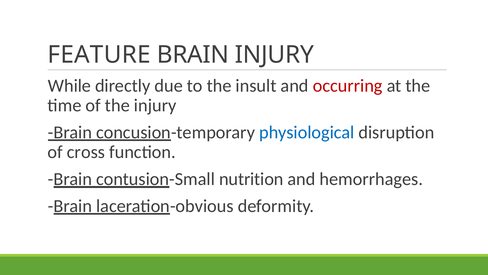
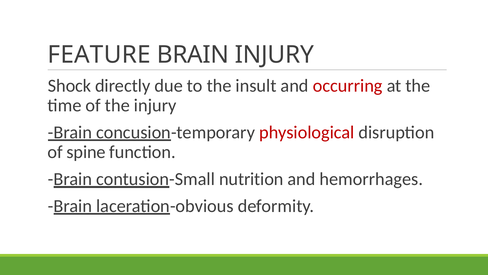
While: While -> Shock
physiological colour: blue -> red
cross: cross -> spine
